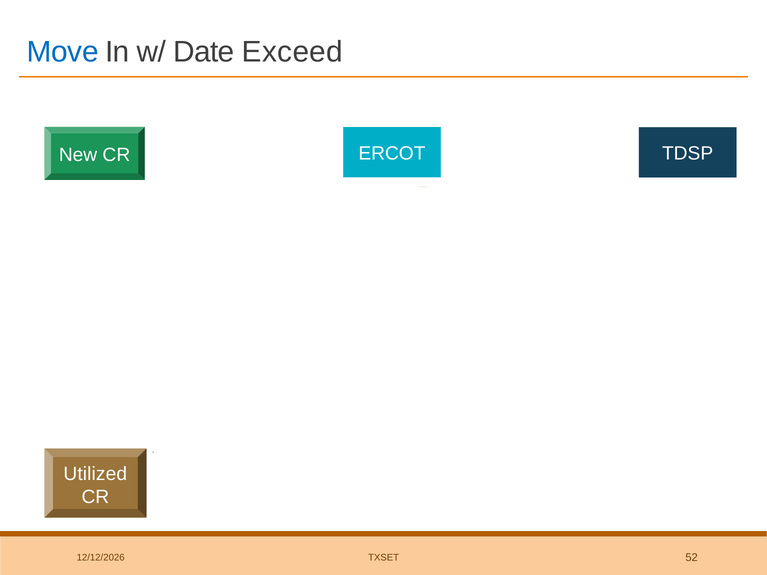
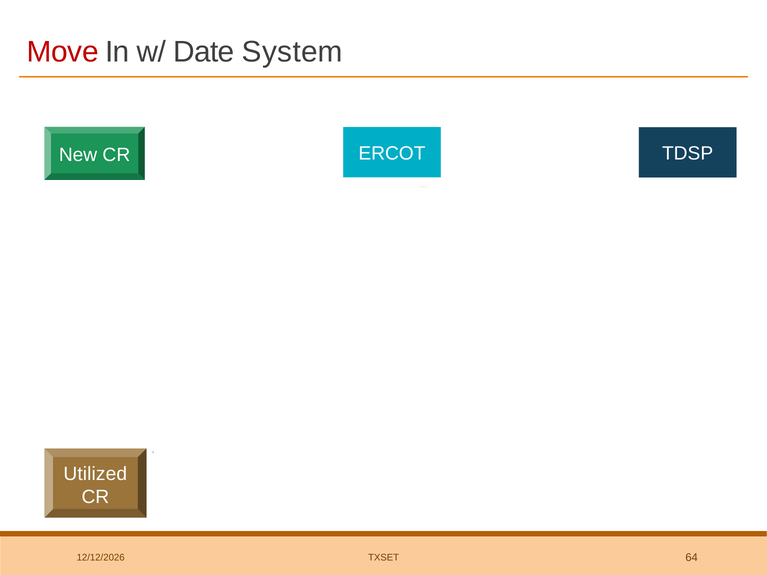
Move colour: blue -> red
Exceed: Exceed -> System
52: 52 -> 64
